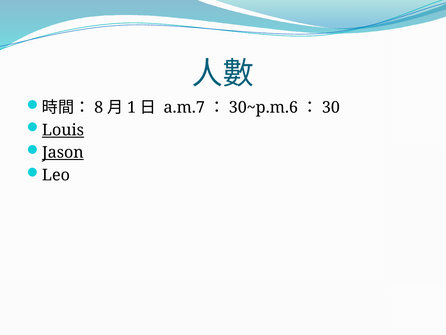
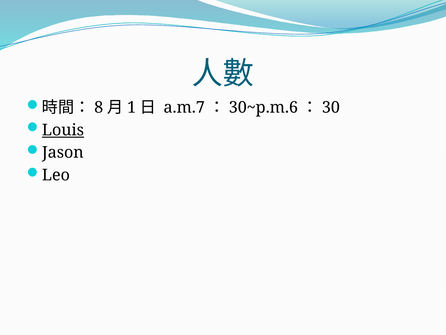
Jason underline: present -> none
